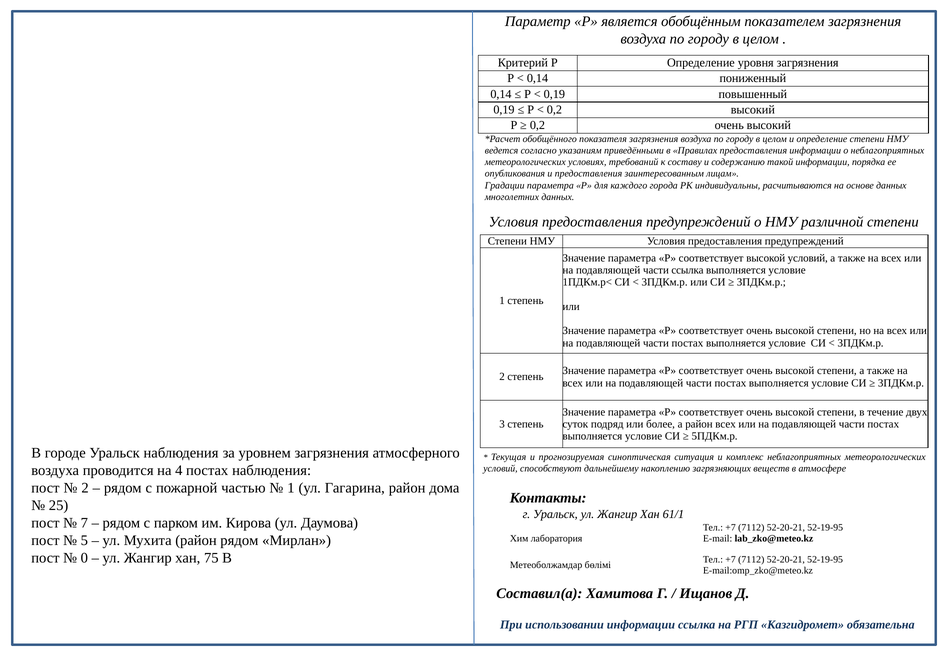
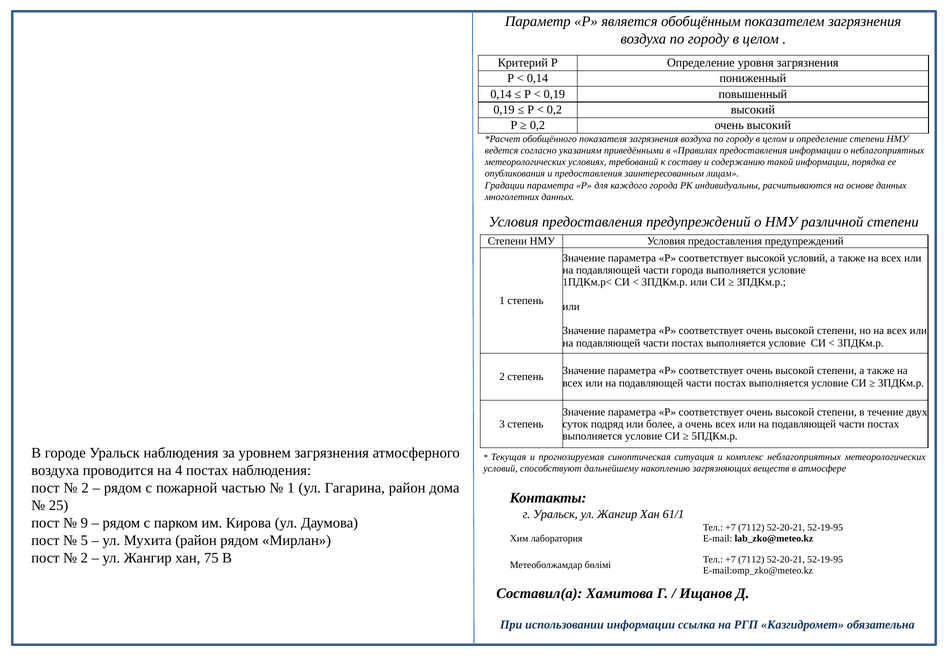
части ссылка: ссылка -> города
а район: район -> очень
7: 7 -> 9
0 at (84, 558): 0 -> 2
